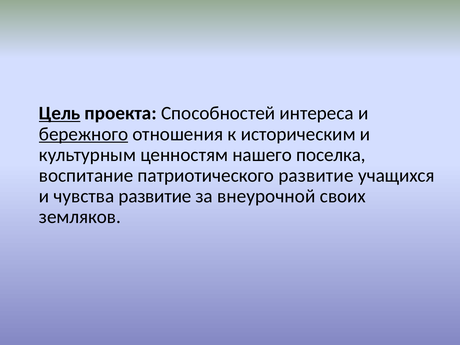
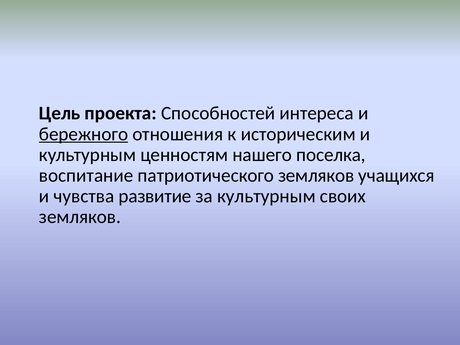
Цель underline: present -> none
патриотического развитие: развитие -> земляков
за внеурочной: внеурочной -> культурным
